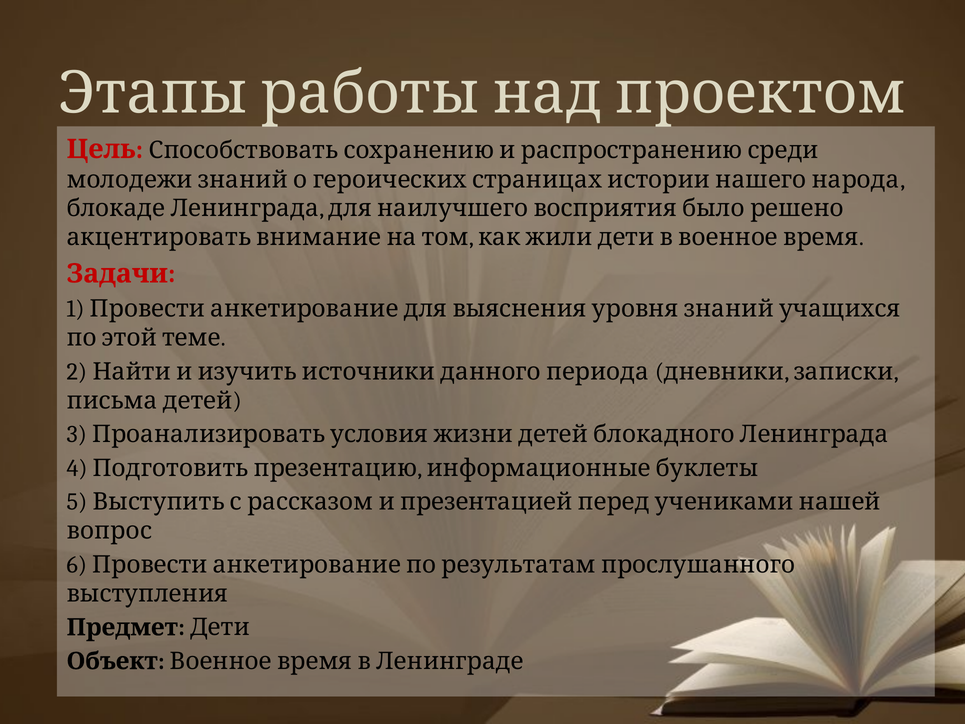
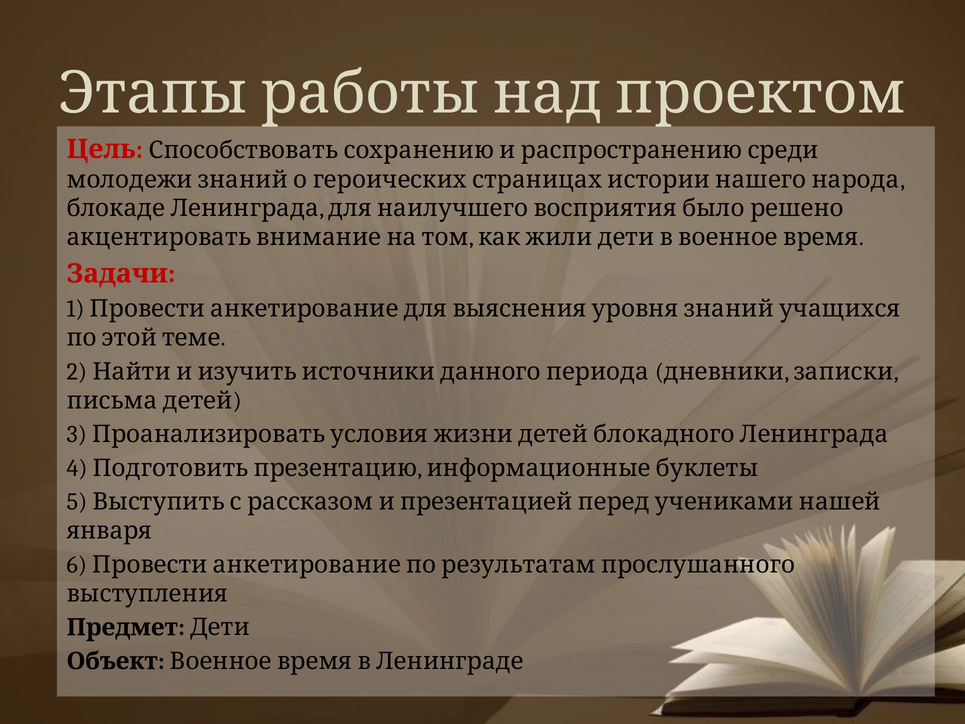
вопрос: вопрос -> января
